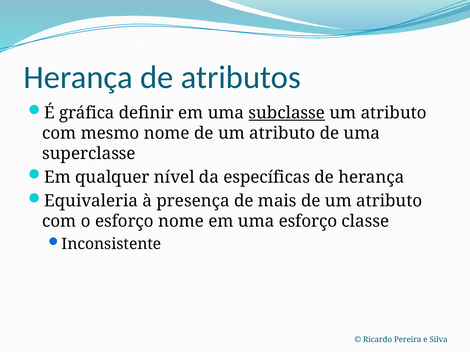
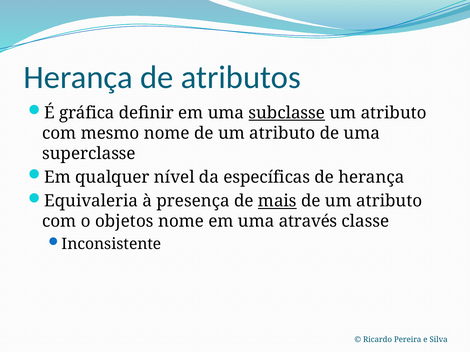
mais underline: none -> present
o esforço: esforço -> objetos
uma esforço: esforço -> através
